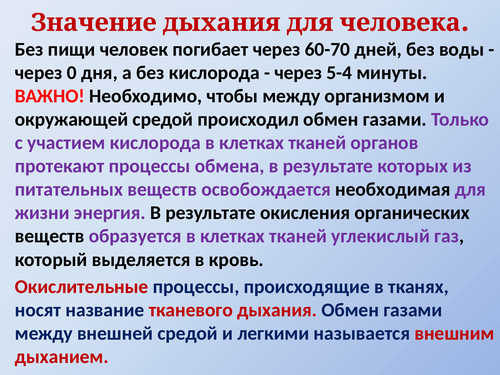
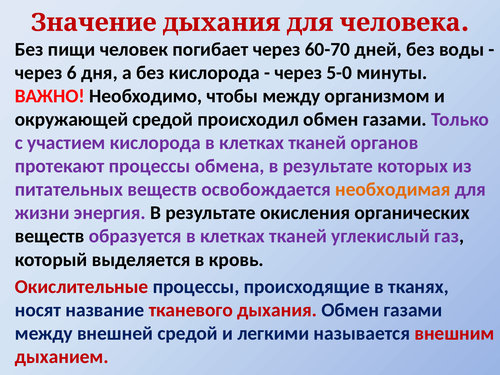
0: 0 -> 6
5-4: 5-4 -> 5-0
необходимая colour: black -> orange
